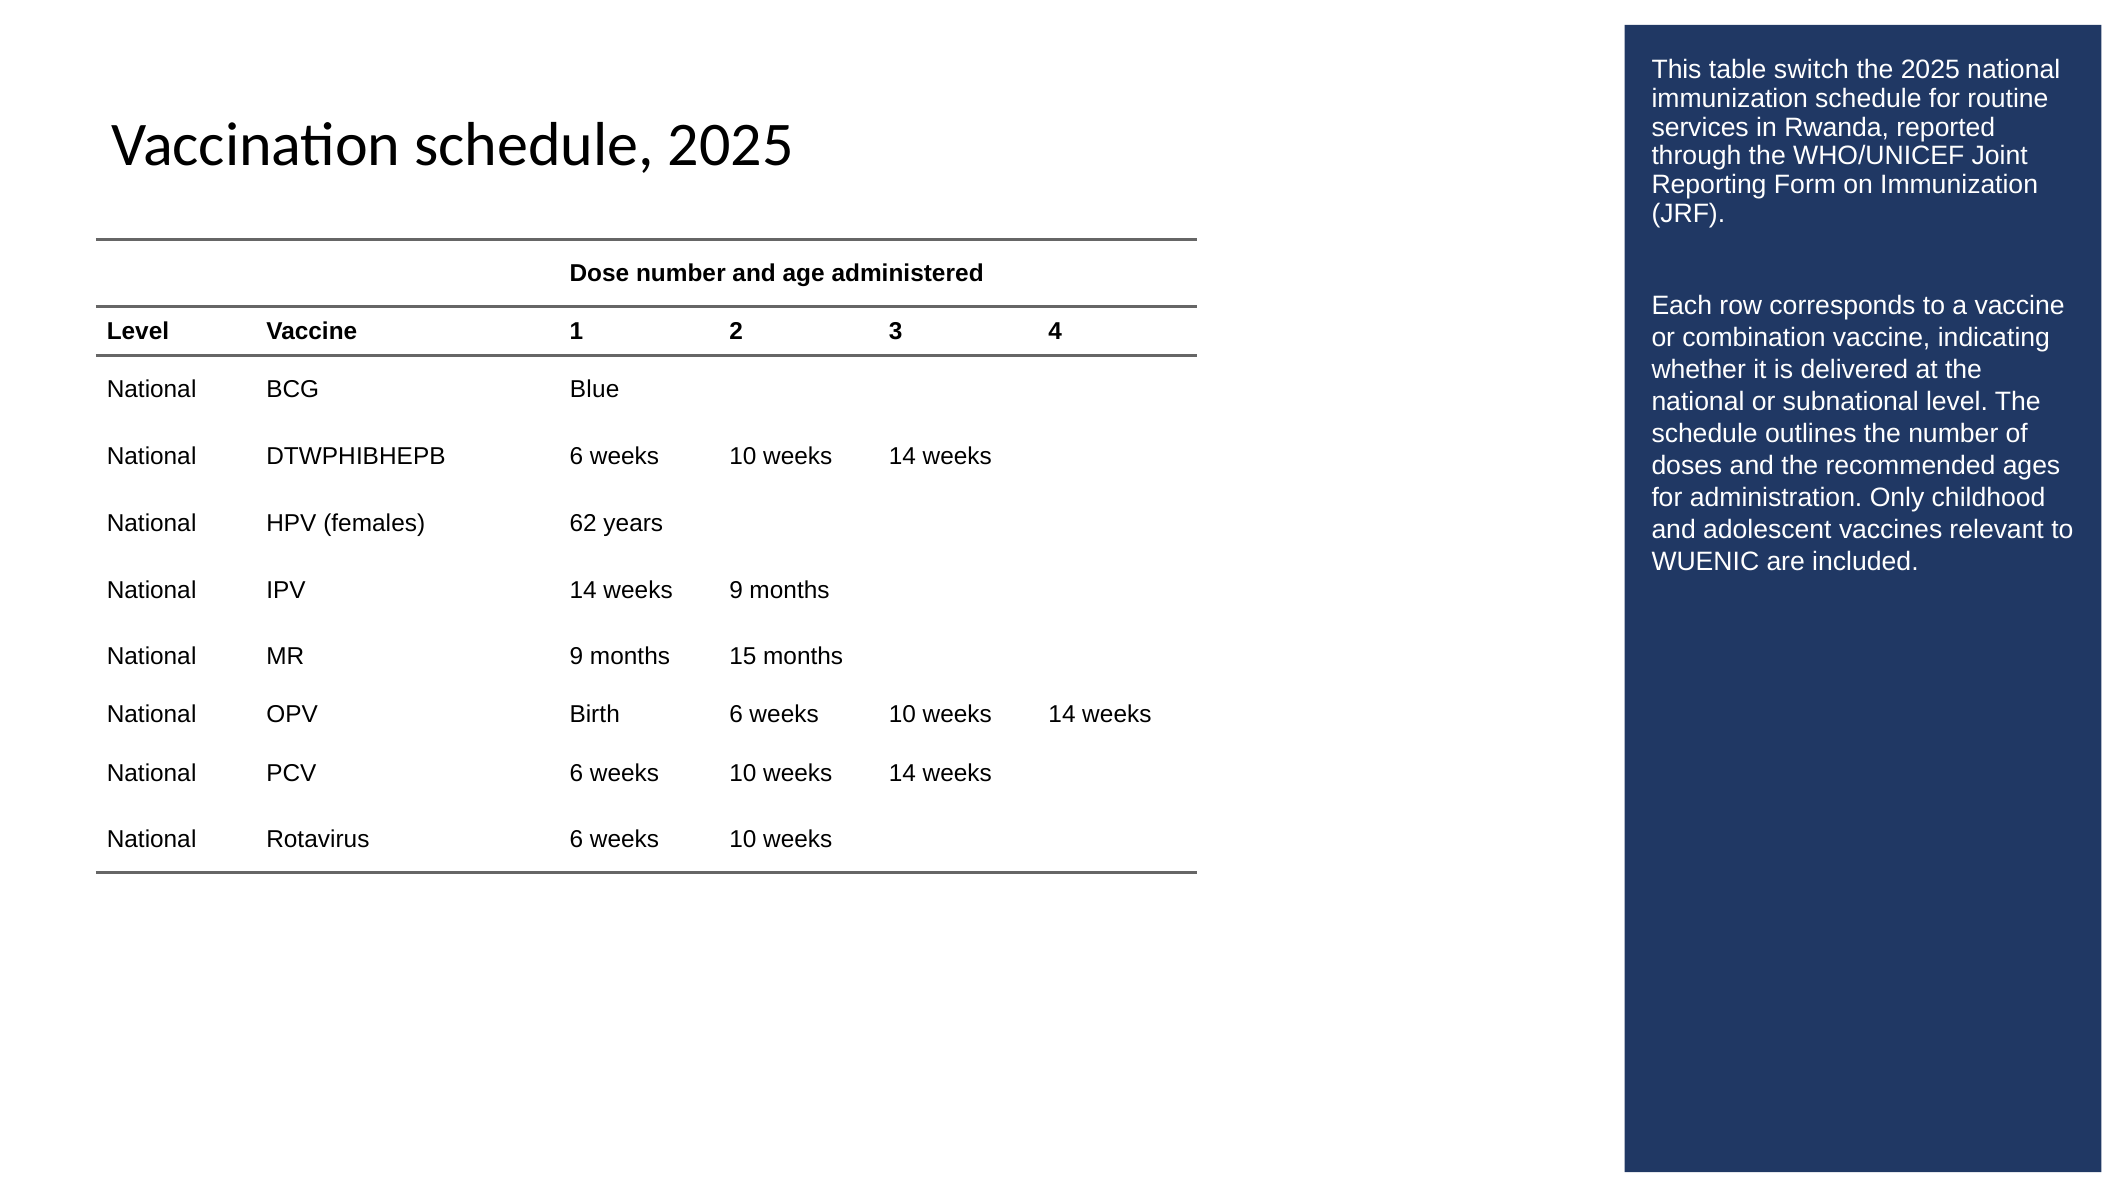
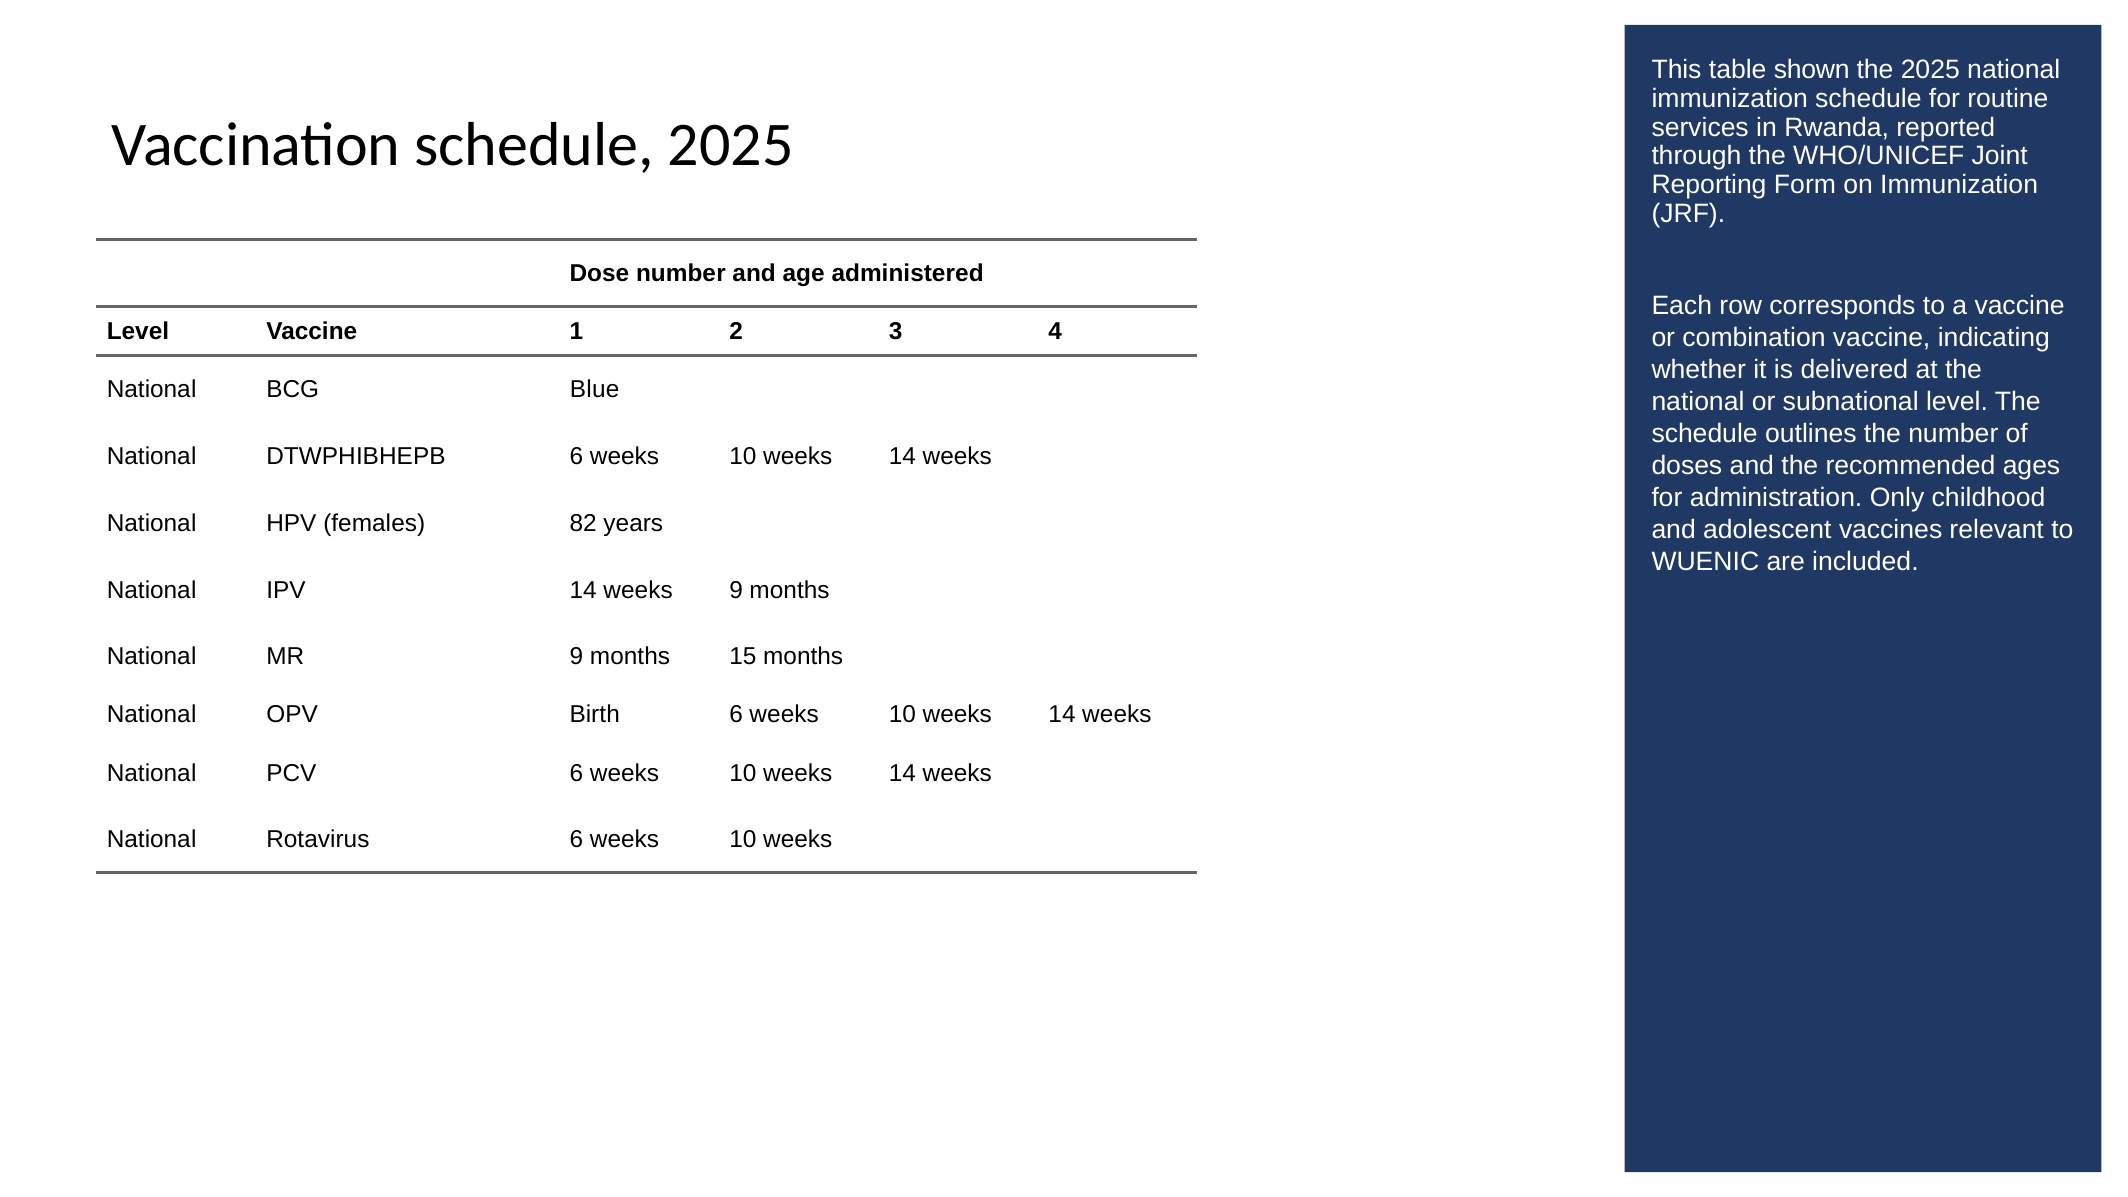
switch: switch -> shown
62: 62 -> 82
